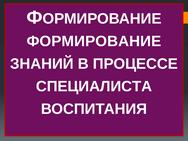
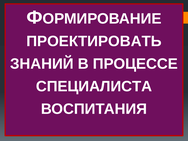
ФОРМИРОВАНИЕ: ФОРМИРОВАНИЕ -> ПРОЕКТИРОВАТЬ
